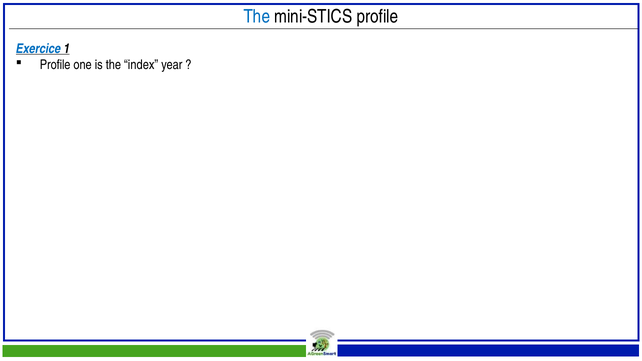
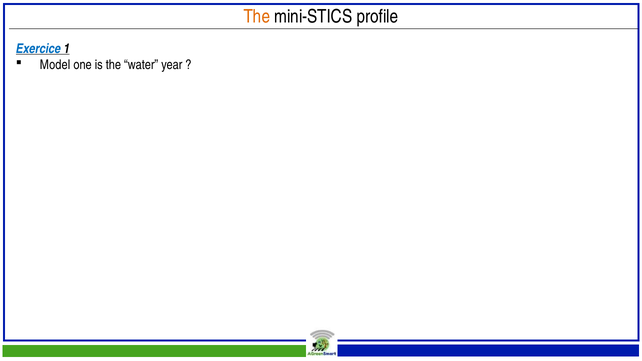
The at (257, 17) colour: blue -> orange
Profile at (55, 65): Profile -> Model
index: index -> water
